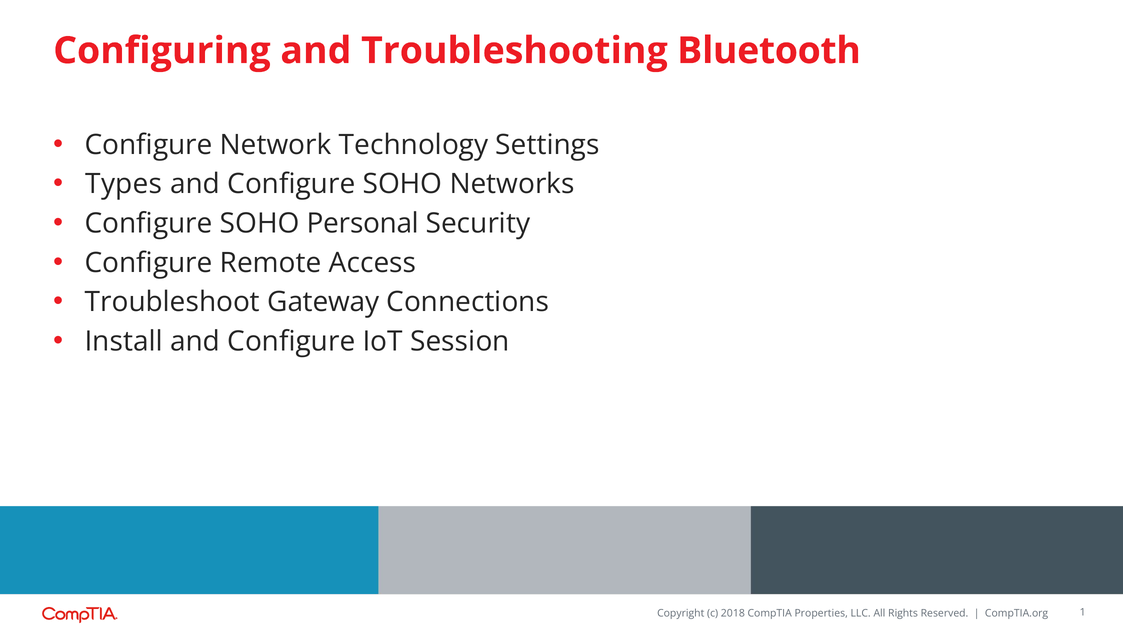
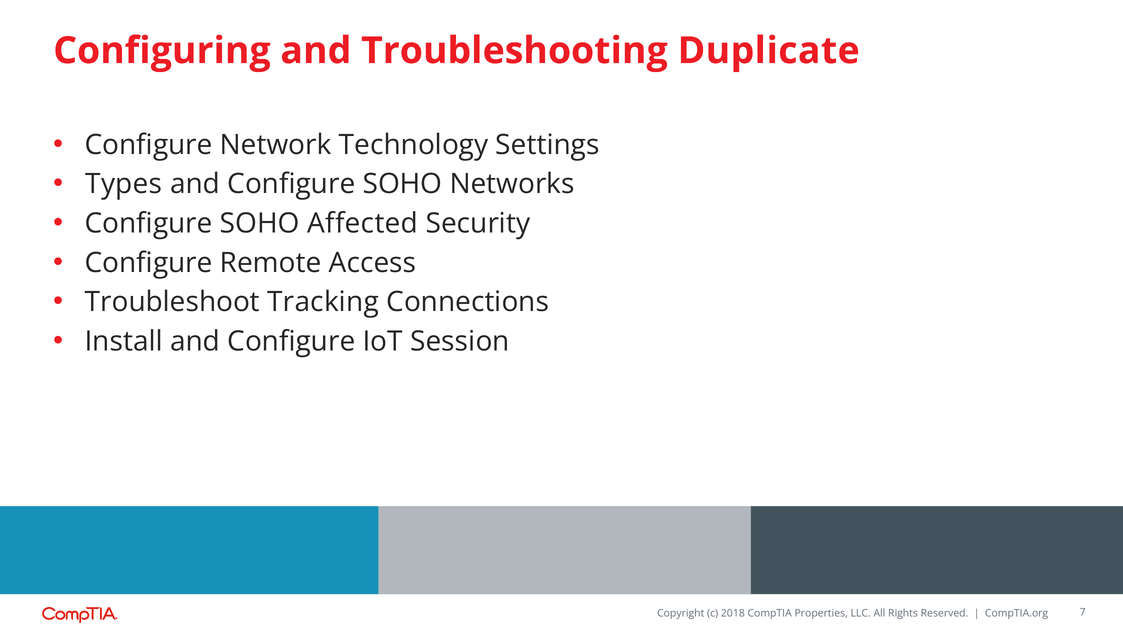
Bluetooth: Bluetooth -> Duplicate
Personal: Personal -> Affected
Gateway: Gateway -> Tracking
1: 1 -> 7
